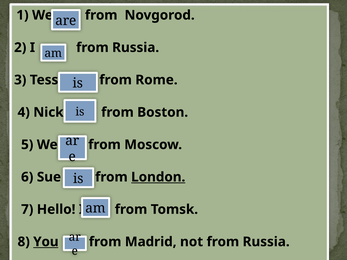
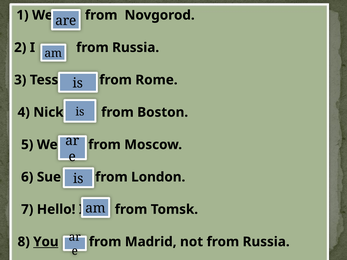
London underline: present -> none
